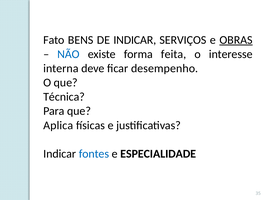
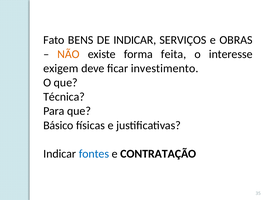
OBRAS underline: present -> none
NÃO colour: blue -> orange
interna: interna -> exigem
desempenho: desempenho -> investimento
Aplica: Aplica -> Básico
ESPECIALIDADE: ESPECIALIDADE -> CONTRATAÇÃO
